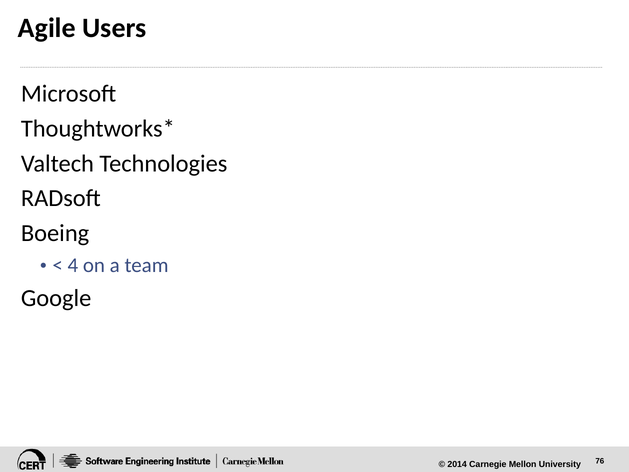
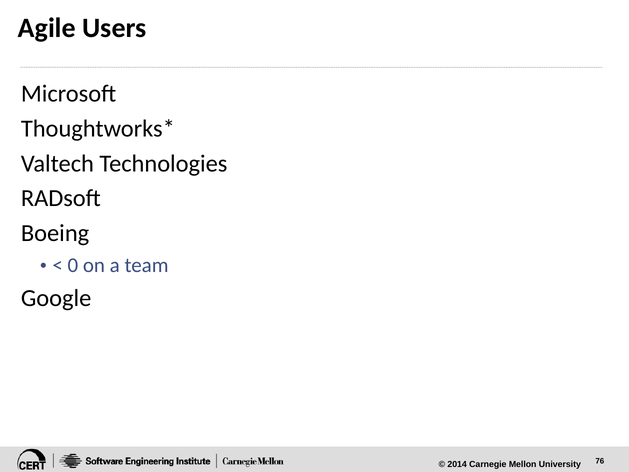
4: 4 -> 0
